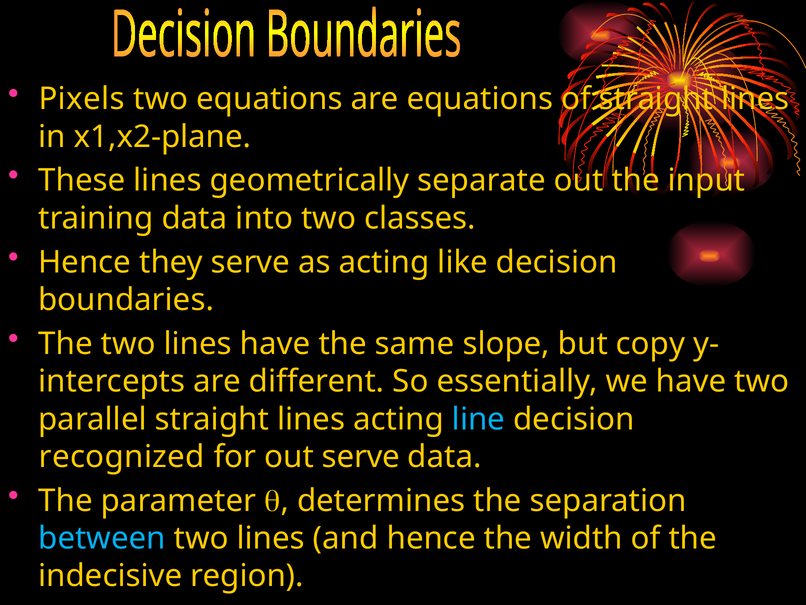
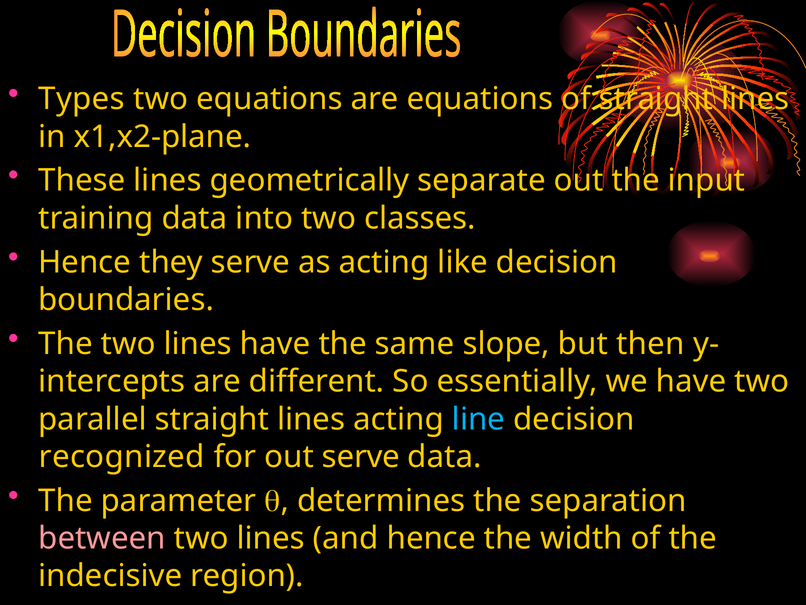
Pixels: Pixels -> Types
copy: copy -> then
between colour: light blue -> pink
